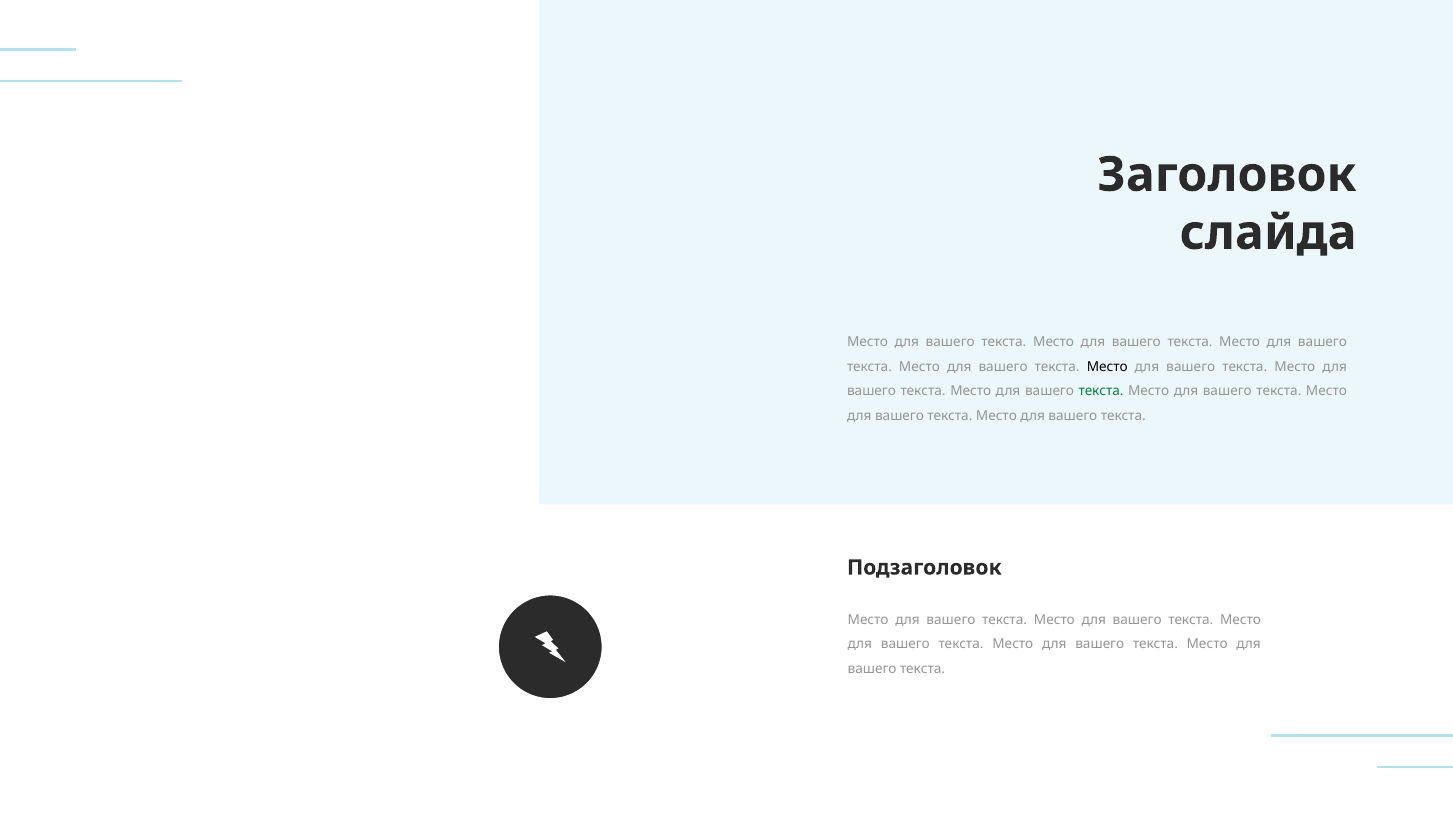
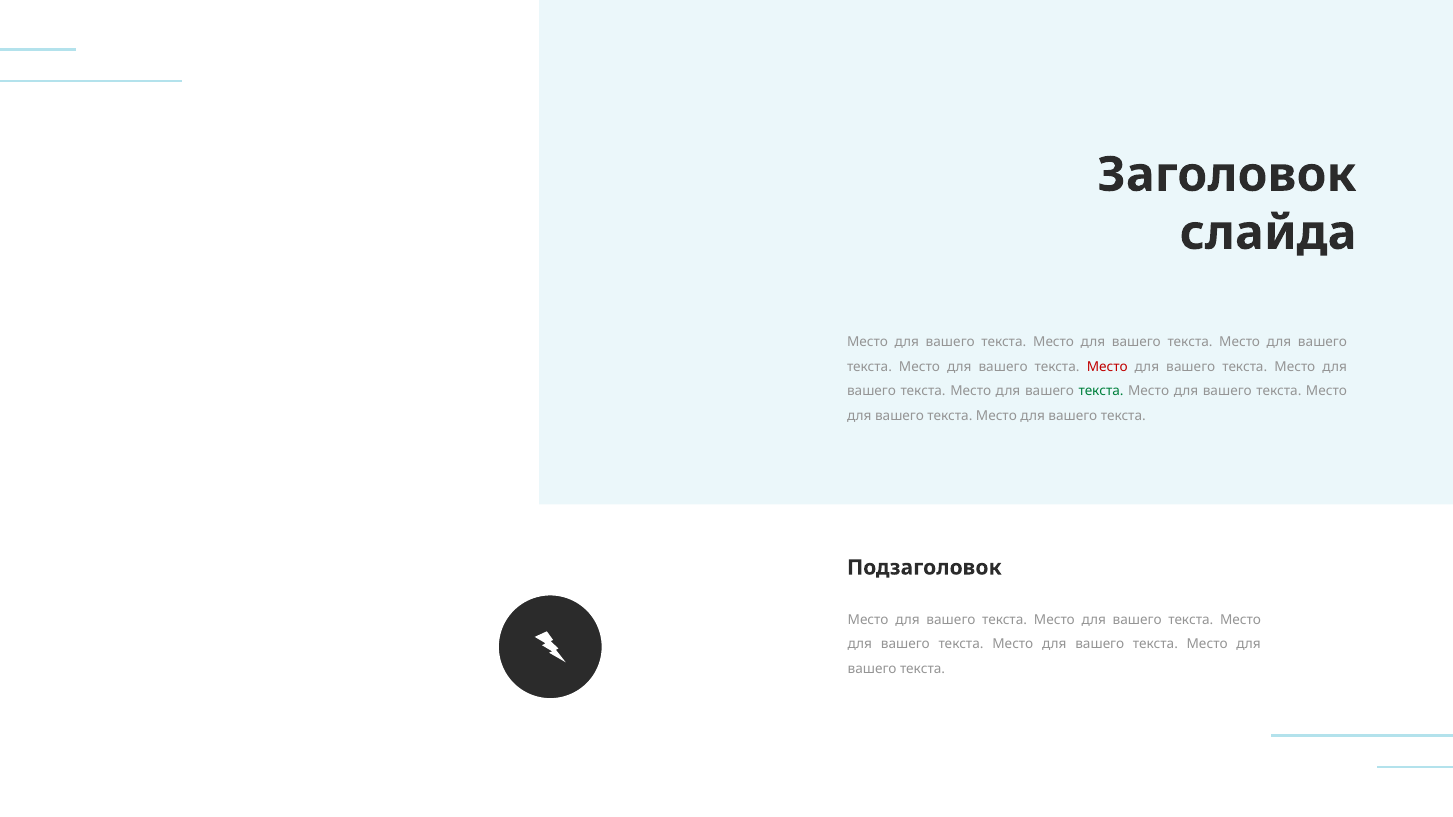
Место at (1107, 367) colour: black -> red
